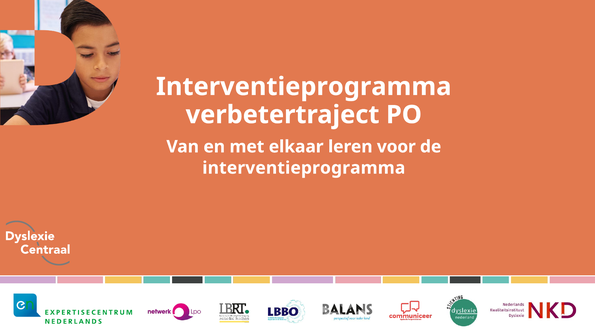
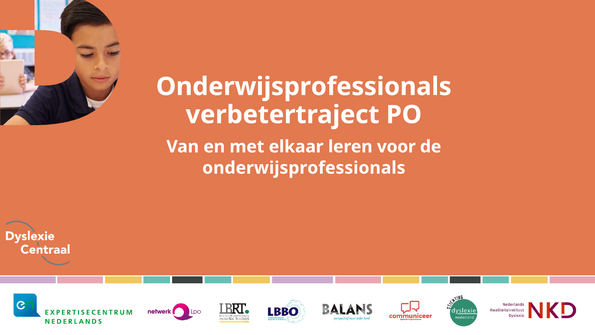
Interventieprogramma at (304, 87): Interventieprogramma -> Onderwijsprofessionals
interventieprogramma at (304, 168): interventieprogramma -> onderwijsprofessionals
